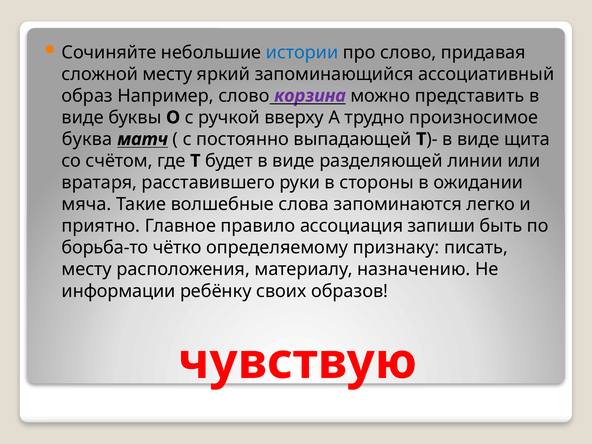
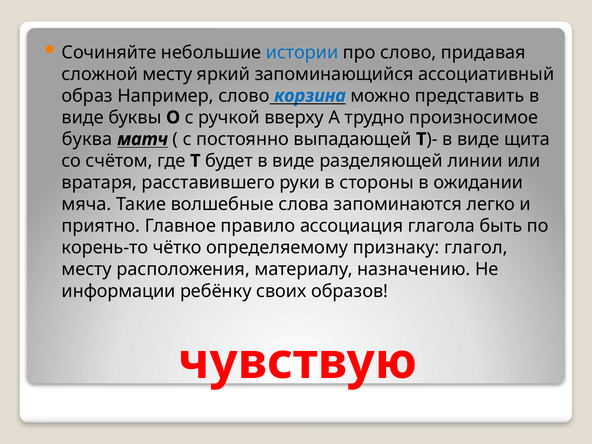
корзина colour: purple -> blue
запиши: запиши -> глагола
борьба-то: борьба-то -> корень-то
писать: писать -> глагол
